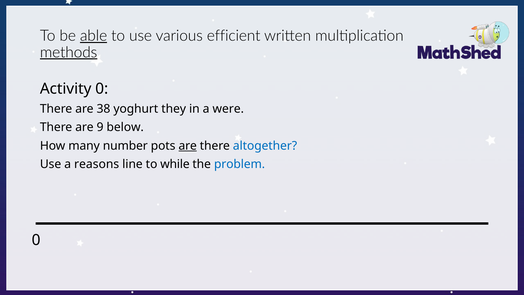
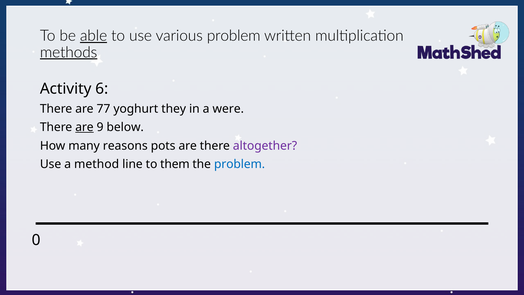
various efficient: efficient -> problem
Activity 0: 0 -> 6
38: 38 -> 77
are at (84, 127) underline: none -> present
number: number -> reasons
are at (188, 146) underline: present -> none
altogether colour: blue -> purple
reasons: reasons -> method
while: while -> them
